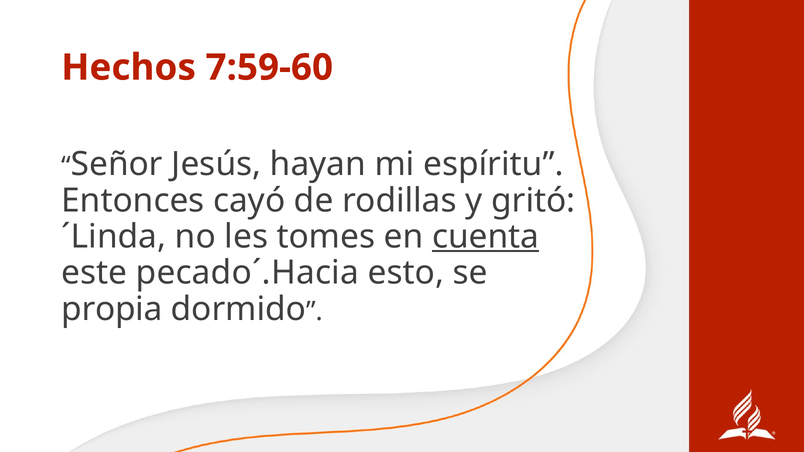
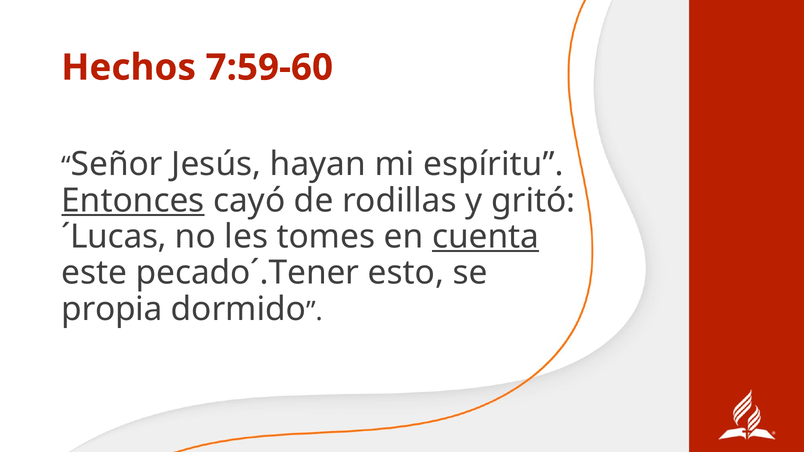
Entonces underline: none -> present
´Linda: ´Linda -> ´Lucas
pecado´.Hacia: pecado´.Hacia -> pecado´.Tener
